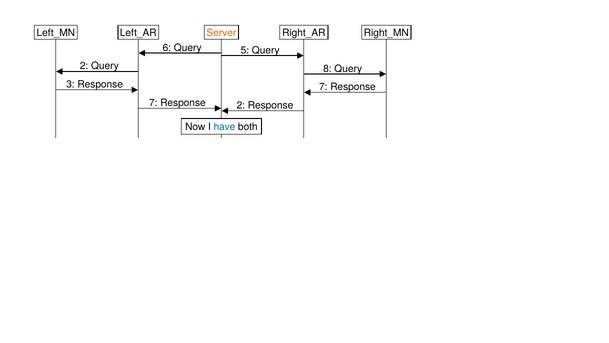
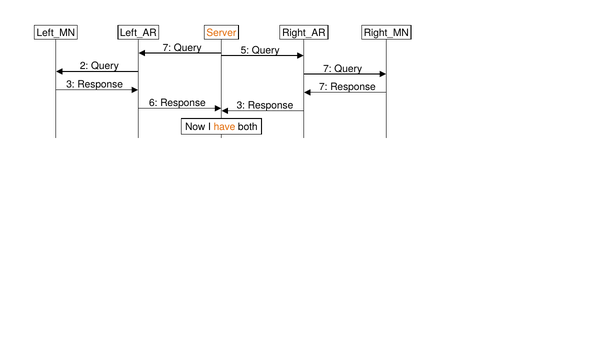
6 at (167, 48): 6 -> 7
8 at (327, 69): 8 -> 7
7 at (153, 103): 7 -> 6
2 at (241, 105): 2 -> 3
have colour: blue -> orange
